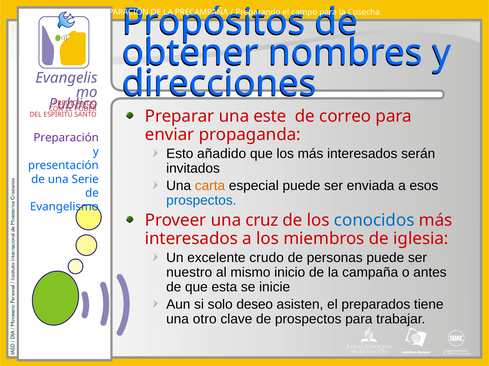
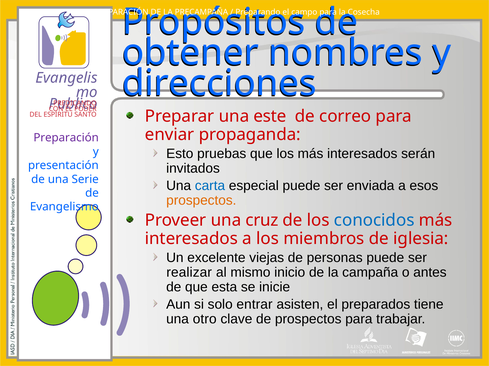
añadido: añadido -> pruebas
carta colour: orange -> blue
prospectos at (201, 201) colour: blue -> orange
crudo: crudo -> viejas
nuestro: nuestro -> realizar
deseo: deseo -> entrar
